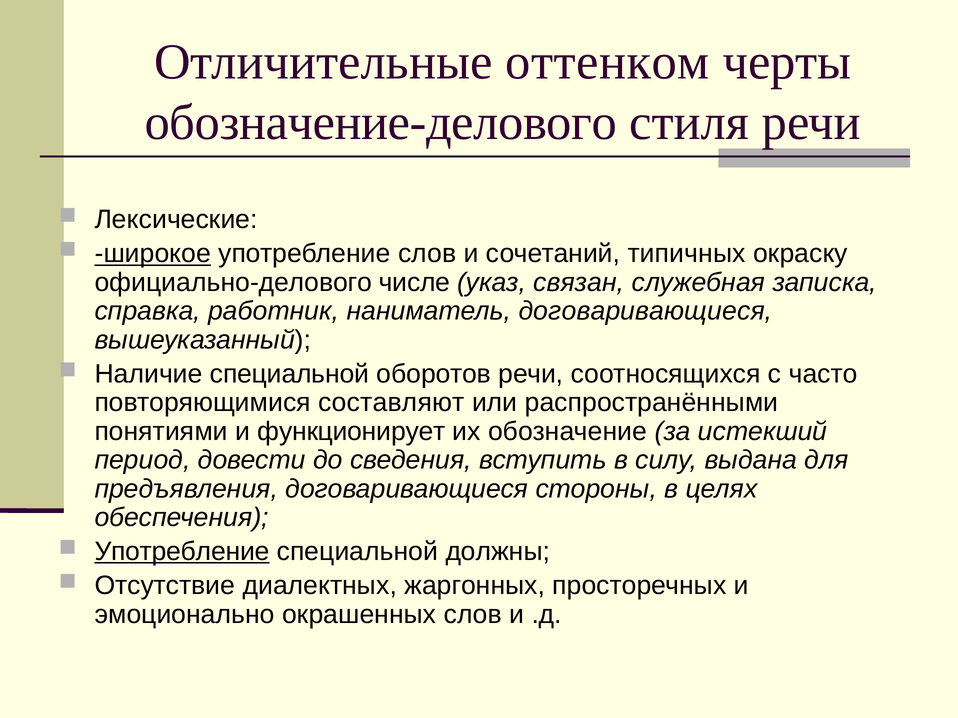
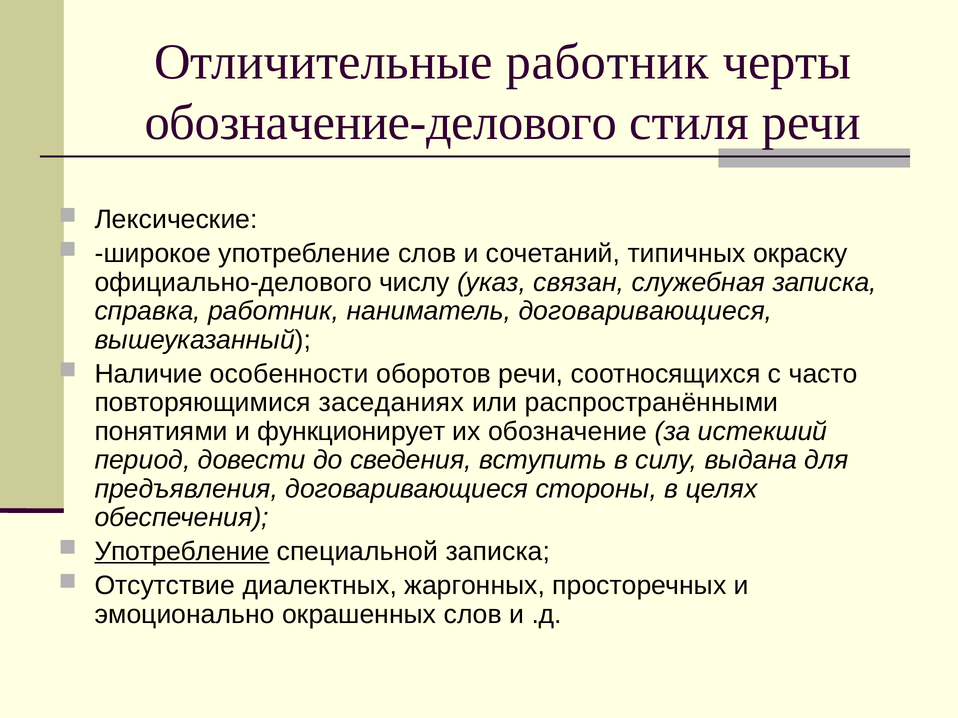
Отличительные оттенком: оттенком -> работник
широкое underline: present -> none
числе: числе -> числу
Наличие специальной: специальной -> особенности
составляют: составляют -> заседаниях
специальной должны: должны -> записка
